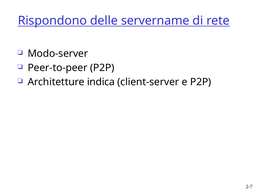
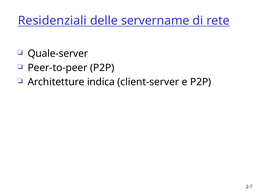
Rispondono: Rispondono -> Residenziali
Modo-server: Modo-server -> Quale-server
